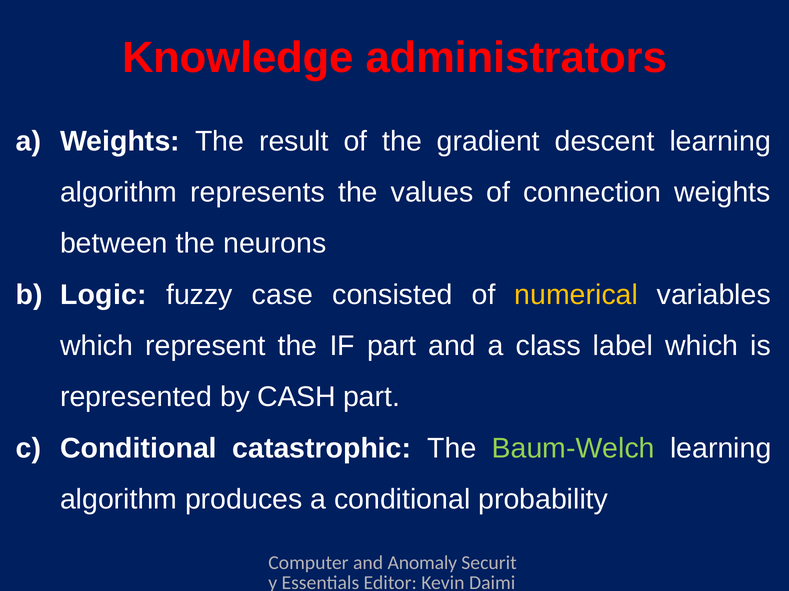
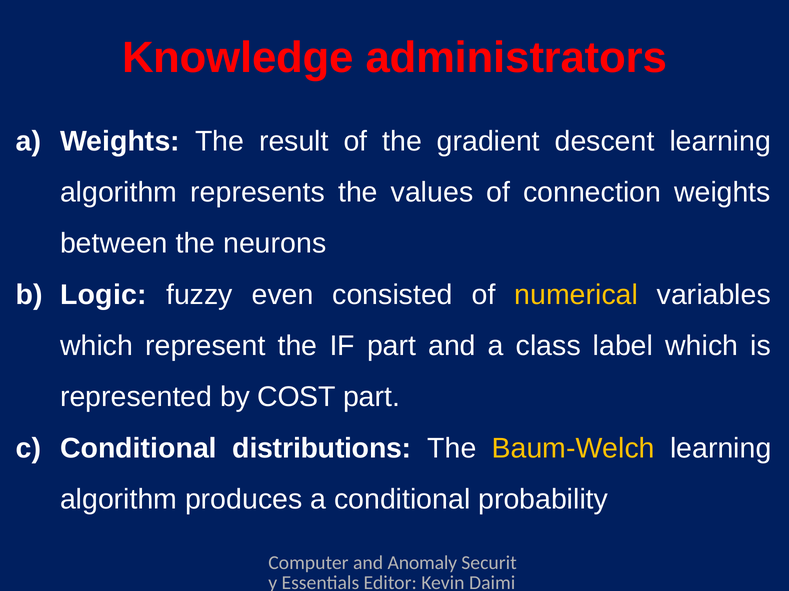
case: case -> even
CASH: CASH -> COST
catastrophic: catastrophic -> distributions
Baum-Welch colour: light green -> yellow
